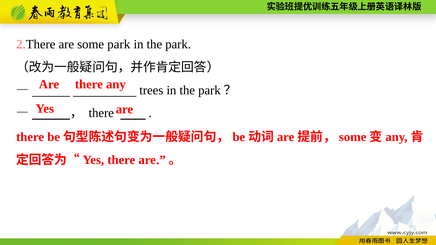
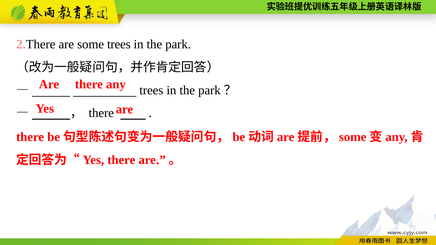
some park: park -> trees
